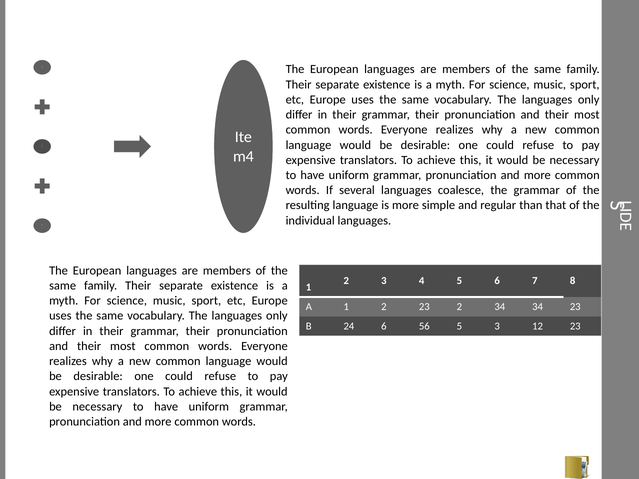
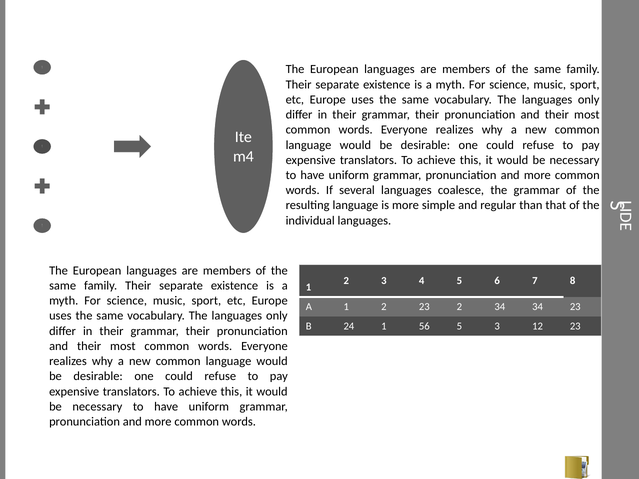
24 6: 6 -> 1
